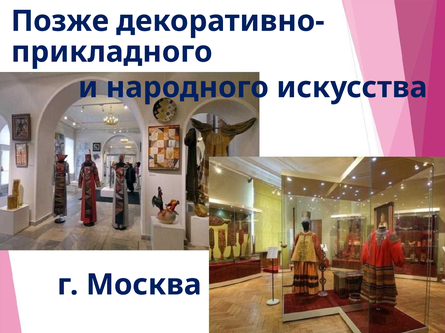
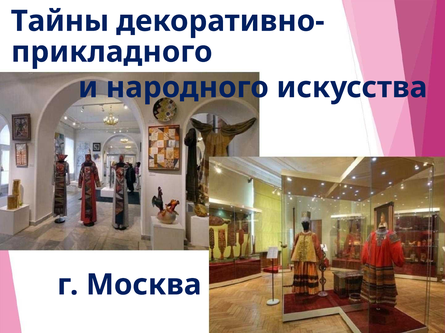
Позже: Позже -> Тайны
